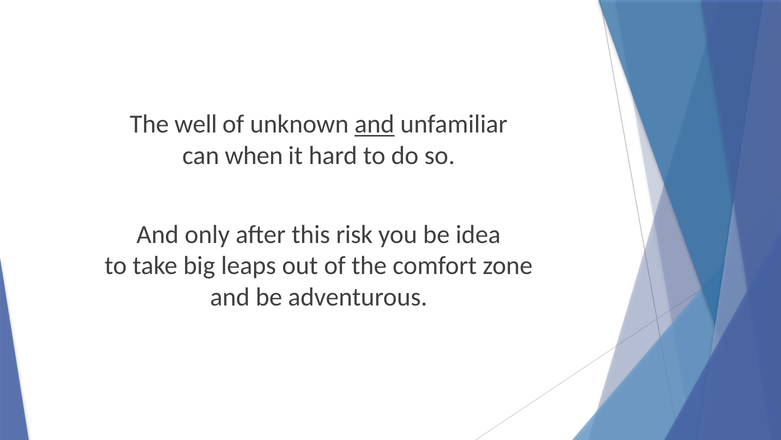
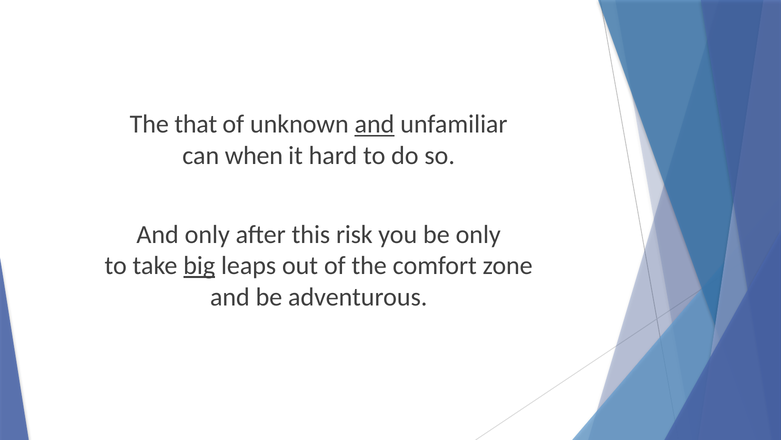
well: well -> that
be idea: idea -> only
big underline: none -> present
